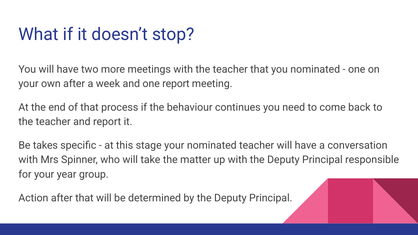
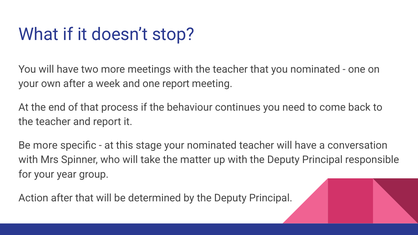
Be takes: takes -> more
